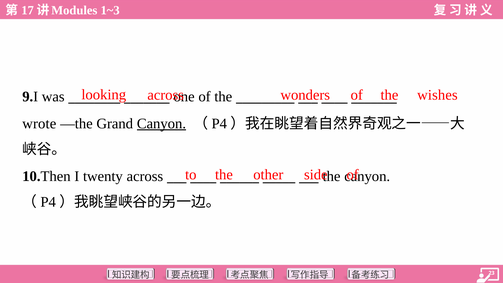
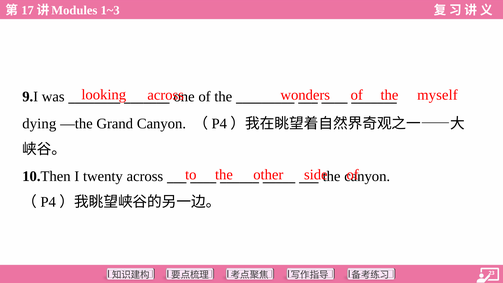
wishes: wishes -> myself
wrote: wrote -> dying
Canyon at (161, 123) underline: present -> none
